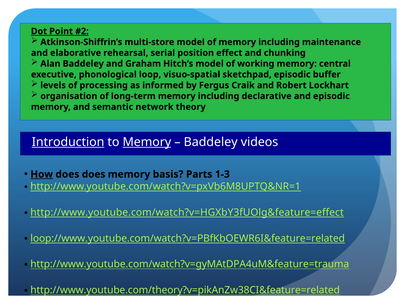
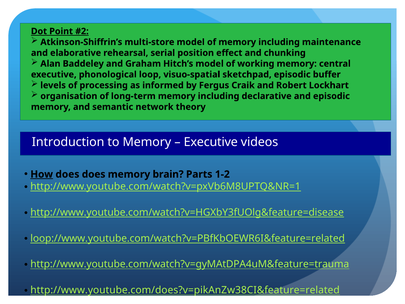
Introduction underline: present -> none
Memory at (147, 142) underline: present -> none
Baddeley at (211, 142): Baddeley -> Executive
basis: basis -> brain
1-3: 1-3 -> 1-2
http://www.youtube.com/watch?v=HGXbY3fUOlg&feature=effect: http://www.youtube.com/watch?v=HGXbY3fUOlg&feature=effect -> http://www.youtube.com/watch?v=HGXbY3fUOlg&feature=disease
http://www.youtube.com/theory?v=pikAnZw38CI&feature=related: http://www.youtube.com/theory?v=pikAnZw38CI&feature=related -> http://www.youtube.com/does?v=pikAnZw38CI&feature=related
